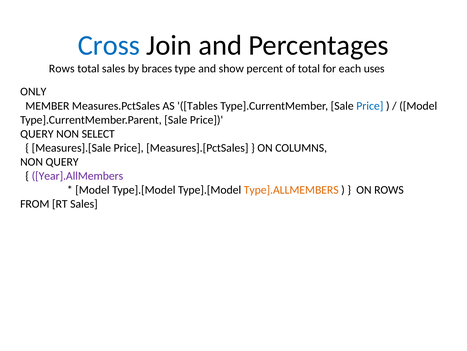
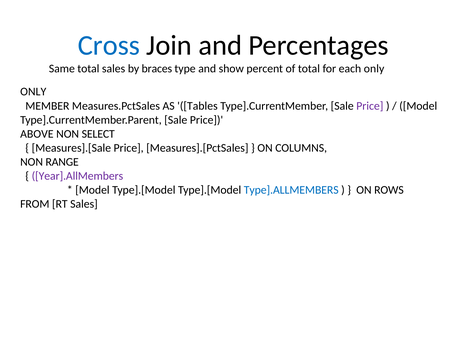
Rows at (62, 69): Rows -> Same
each uses: uses -> only
Price at (370, 106) colour: blue -> purple
QUERY at (37, 134): QUERY -> ABOVE
NON QUERY: QUERY -> RANGE
Type].ALLMEMBERS colour: orange -> blue
